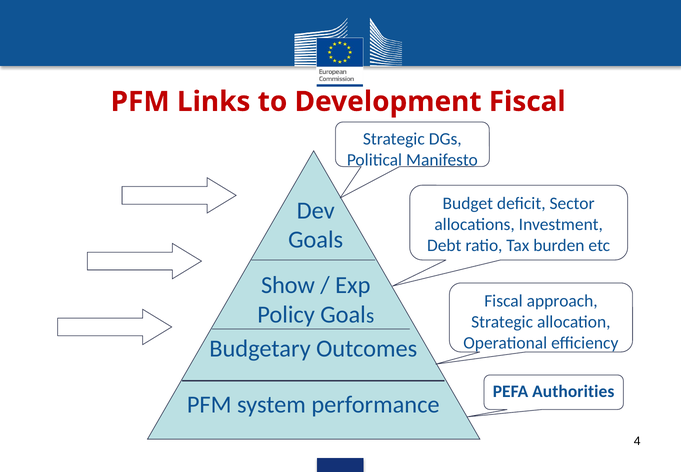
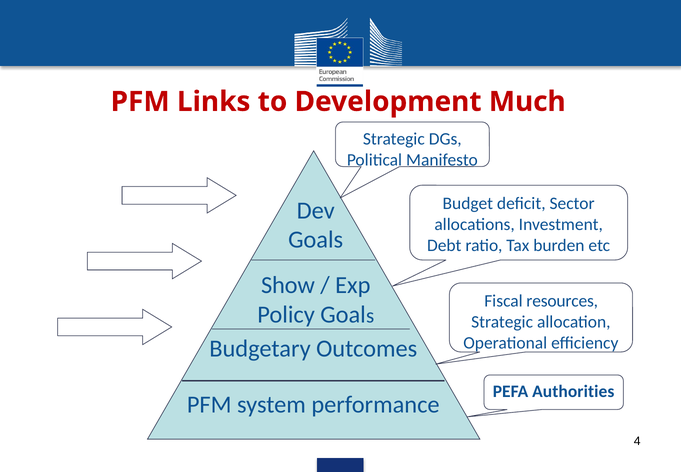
Development Fiscal: Fiscal -> Much
approach: approach -> resources
